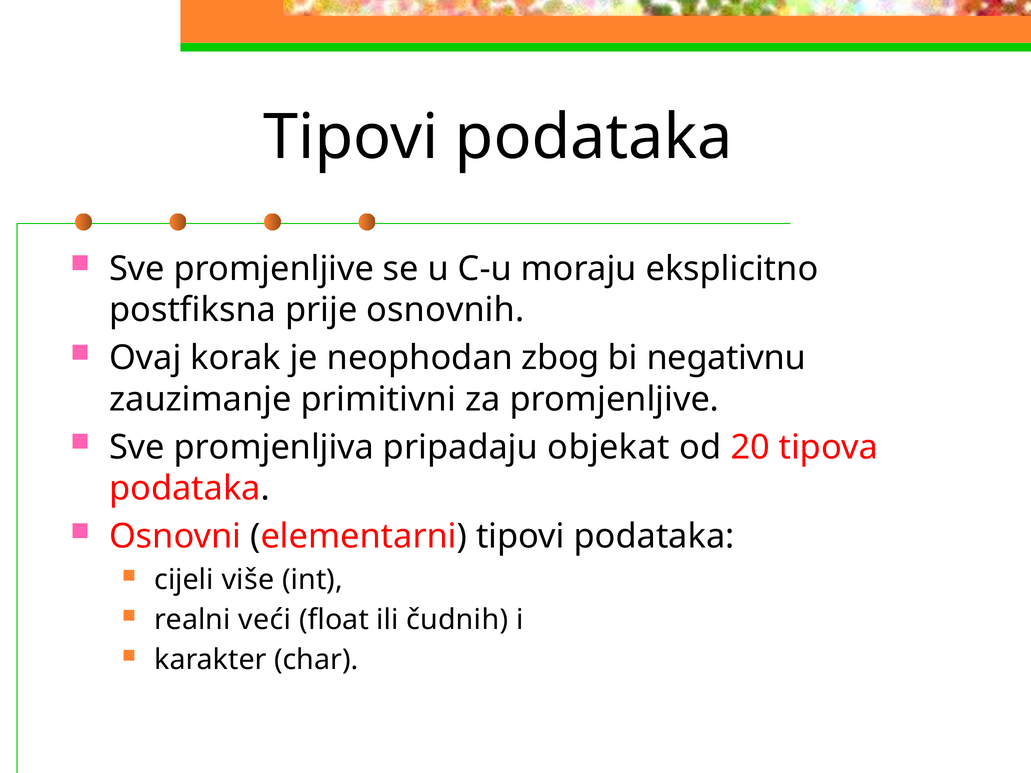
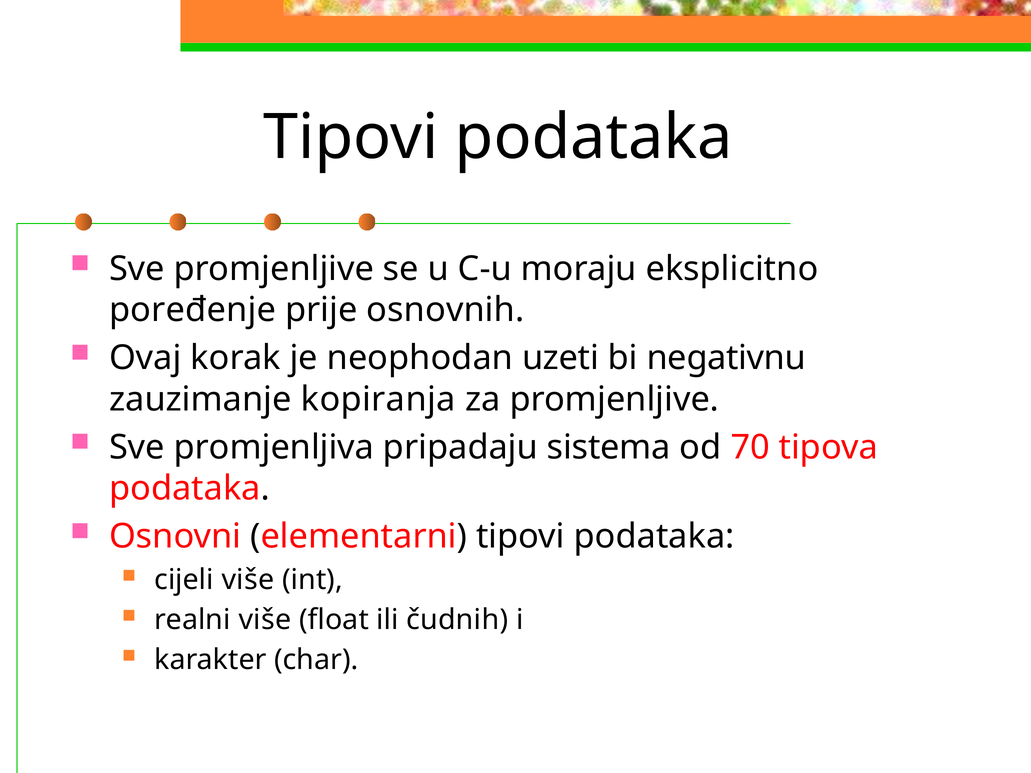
postfiksna: postfiksna -> poređenje
zbog: zbog -> uzeti
primitivni: primitivni -> kopiranja
objekat: objekat -> sistema
20: 20 -> 70
realni veći: veći -> više
